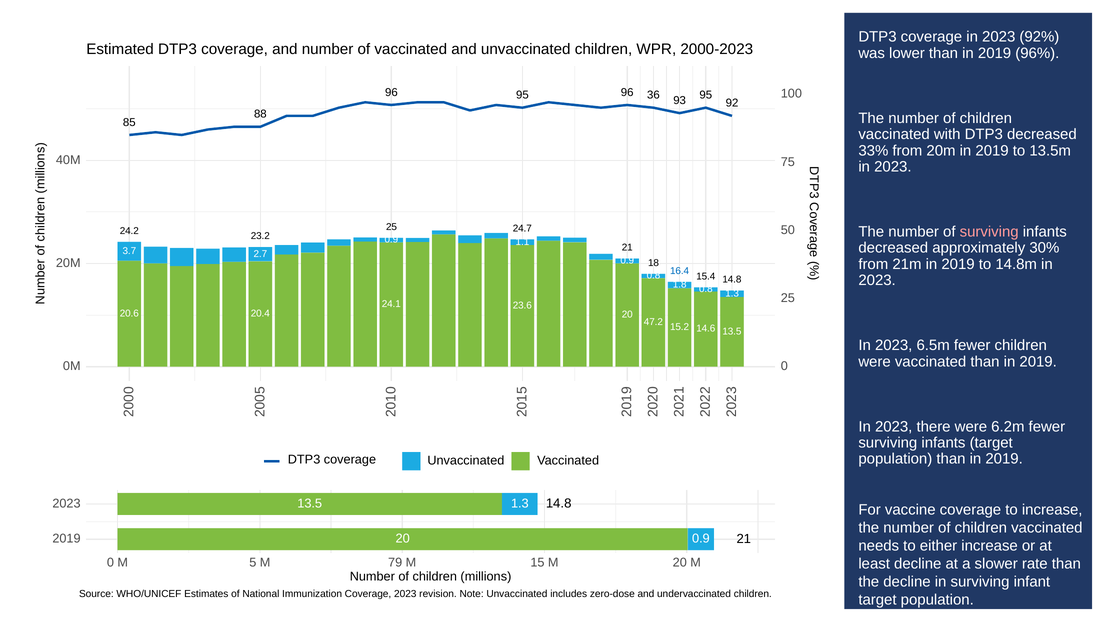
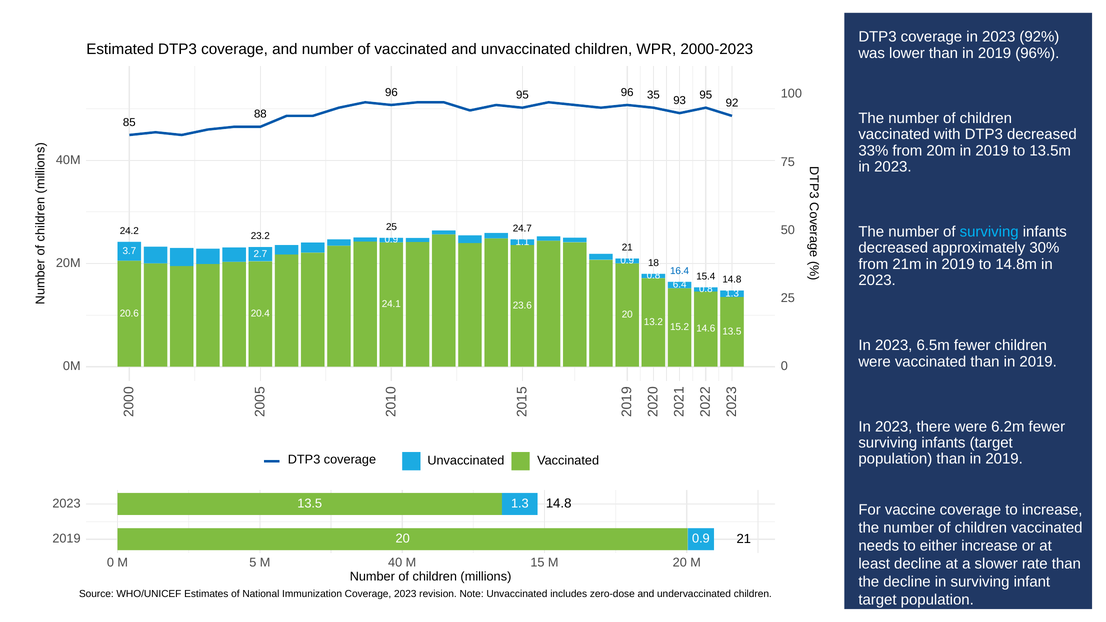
36: 36 -> 35
surviving at (989, 232) colour: pink -> light blue
1.8: 1.8 -> 6.4
47.2: 47.2 -> 13.2
79: 79 -> 40
